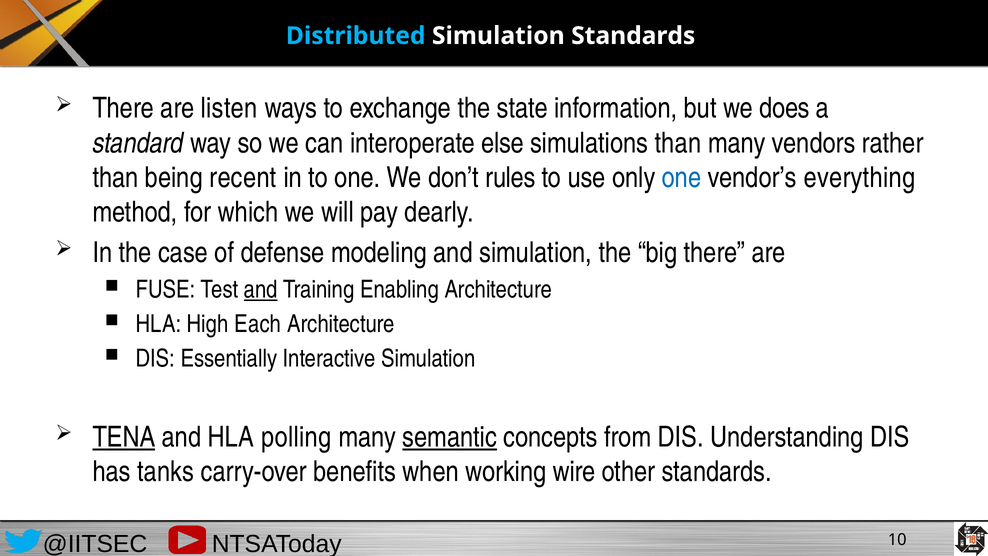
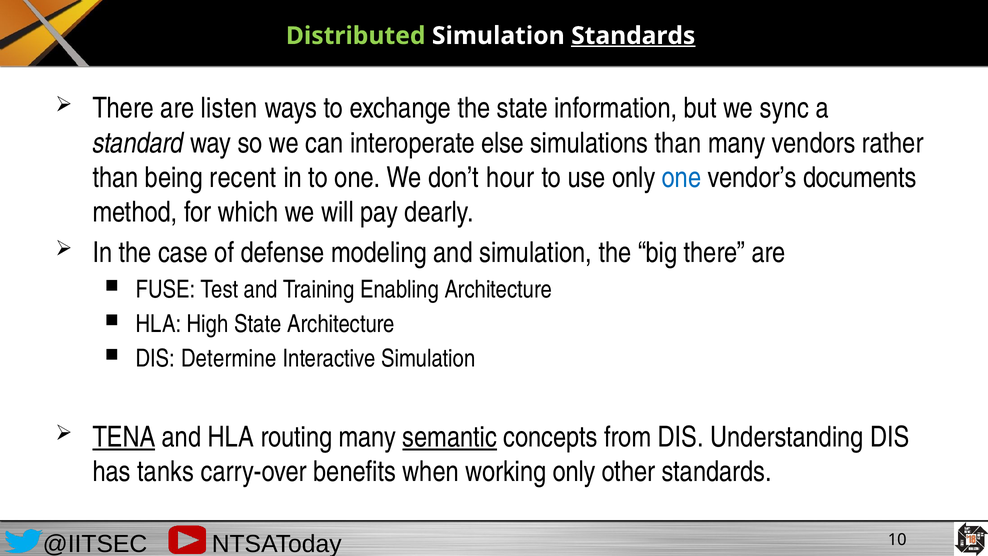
Distributed colour: light blue -> light green
Standards at (633, 36) underline: none -> present
does: does -> sync
rules: rules -> hour
everything: everything -> documents
and at (261, 289) underline: present -> none
High Each: Each -> State
Essentially: Essentially -> Determine
polling: polling -> routing
working wire: wire -> only
